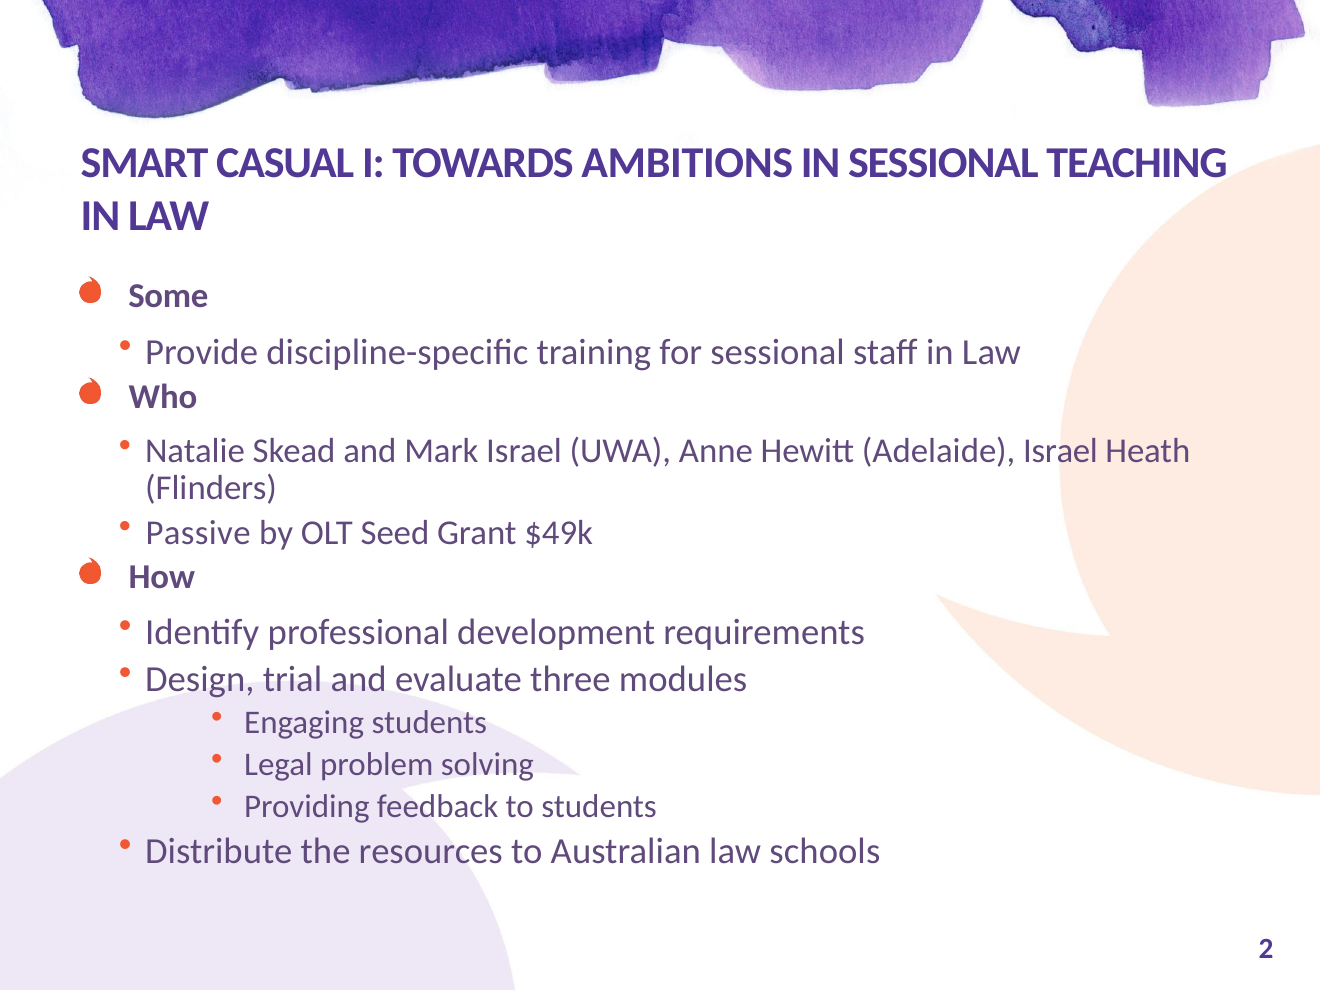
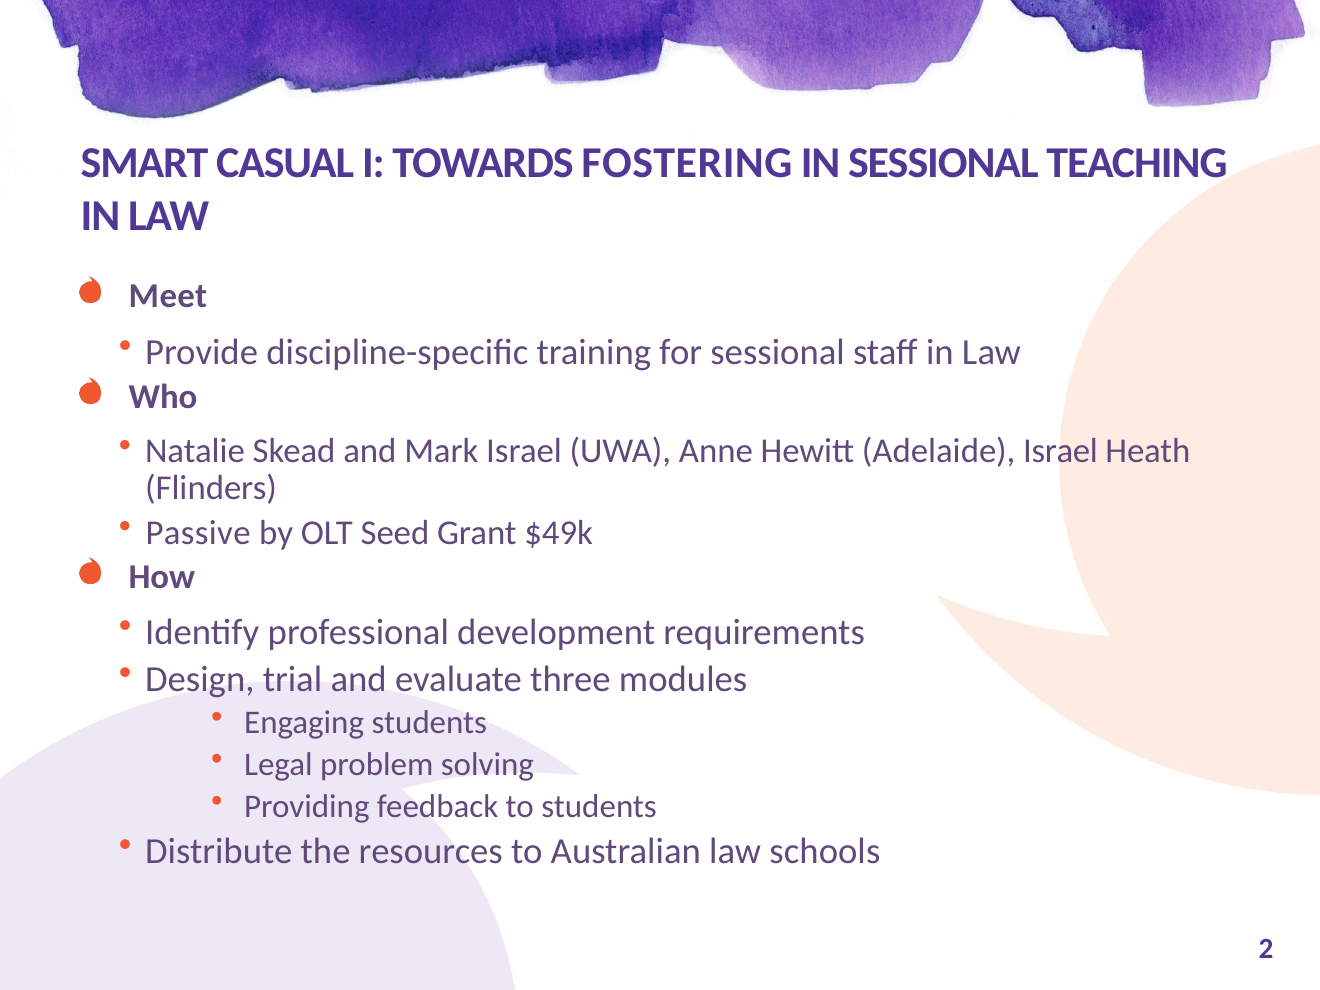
AMBITIONS: AMBITIONS -> FOSTERING
Some: Some -> Meet
